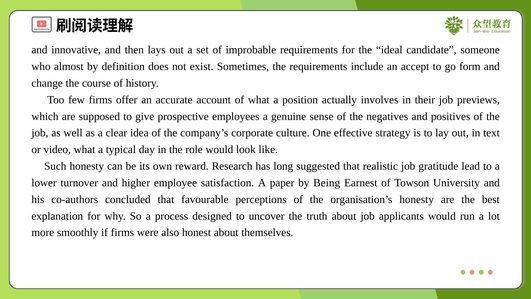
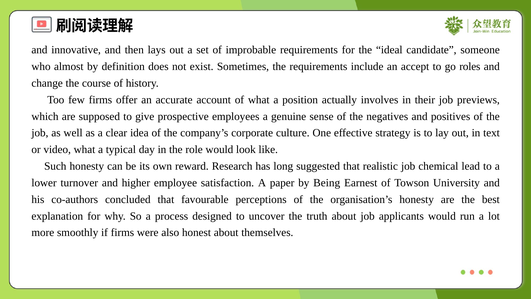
form: form -> roles
gratitude: gratitude -> chemical
